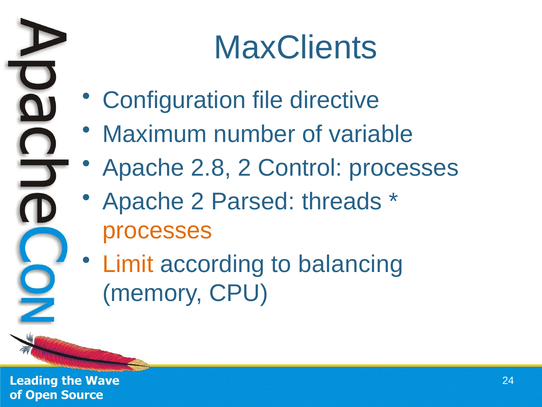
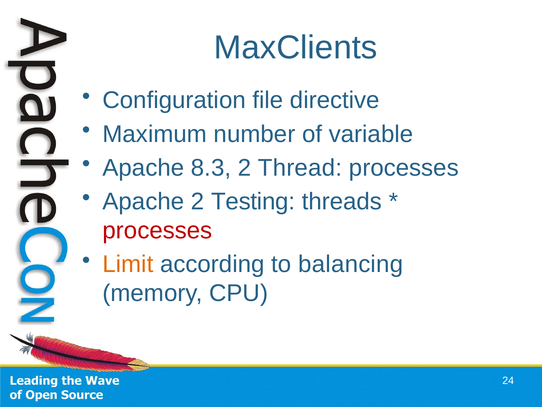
2.8: 2.8 -> 8.3
Control: Control -> Thread
Parsed: Parsed -> Testing
processes at (157, 230) colour: orange -> red
